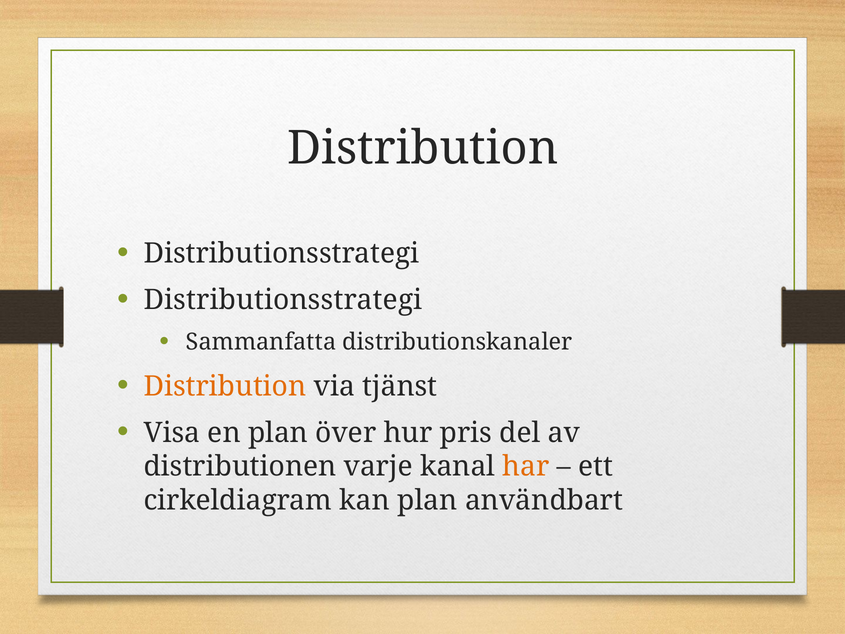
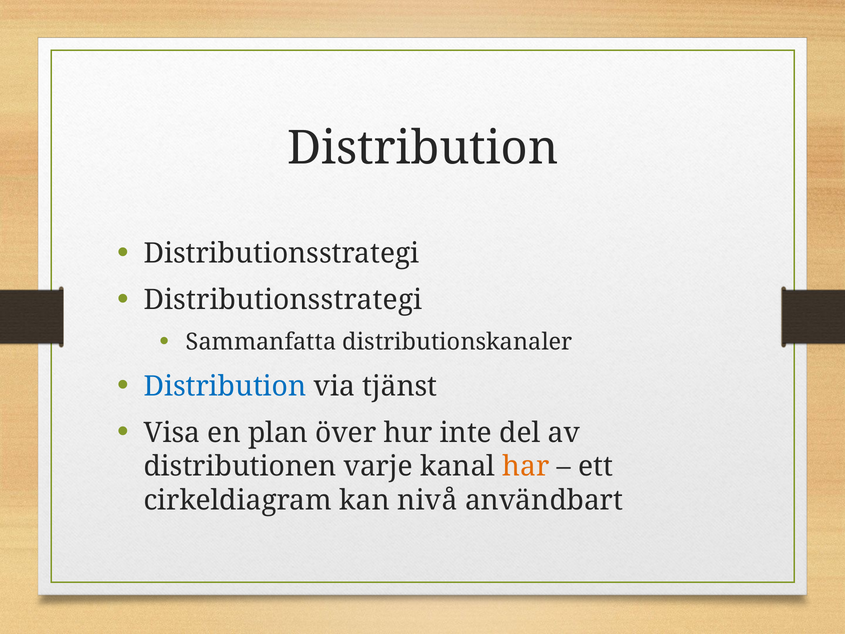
Distribution at (225, 386) colour: orange -> blue
pris: pris -> inte
kan plan: plan -> nivå
